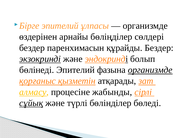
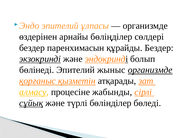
Бірге: Бірге -> Эндо
фазына: фазына -> жыныс
